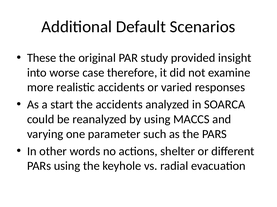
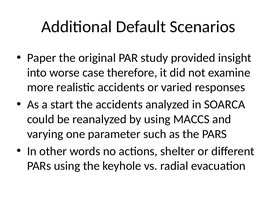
These: These -> Paper
